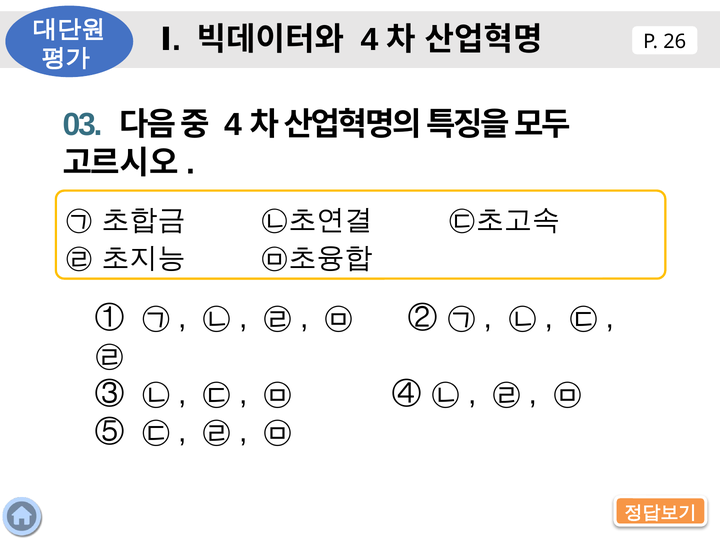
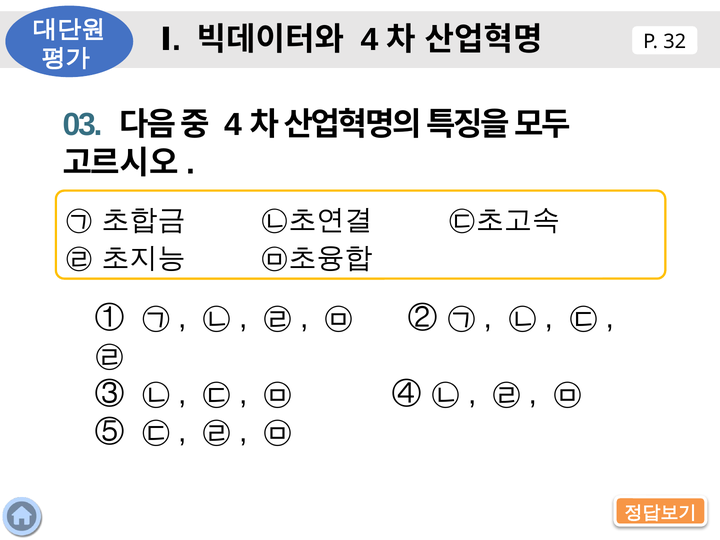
26: 26 -> 32
